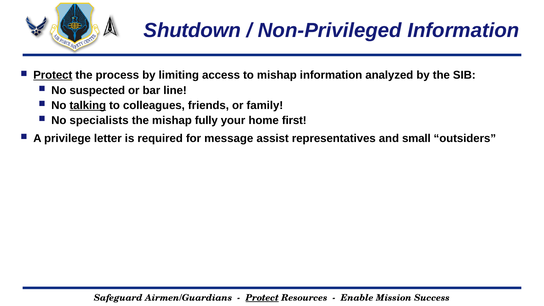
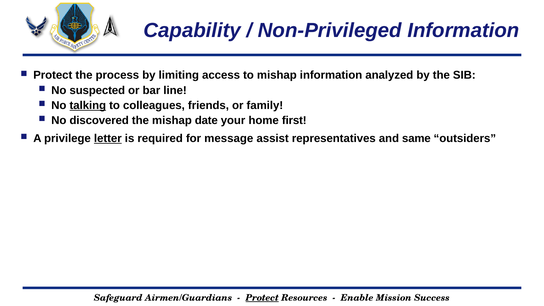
Shutdown: Shutdown -> Capability
Protect at (53, 75) underline: present -> none
specialists: specialists -> discovered
fully: fully -> date
letter underline: none -> present
small: small -> same
